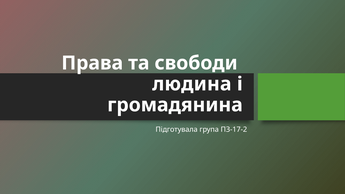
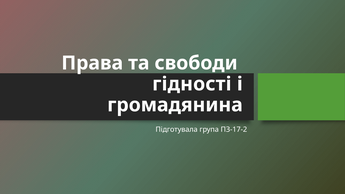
людина: людина -> гідності
